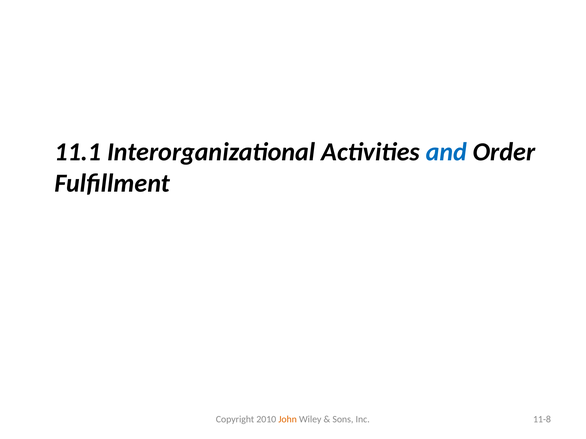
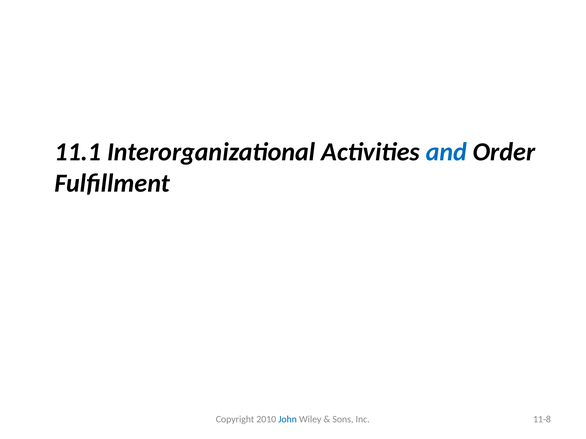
John colour: orange -> blue
